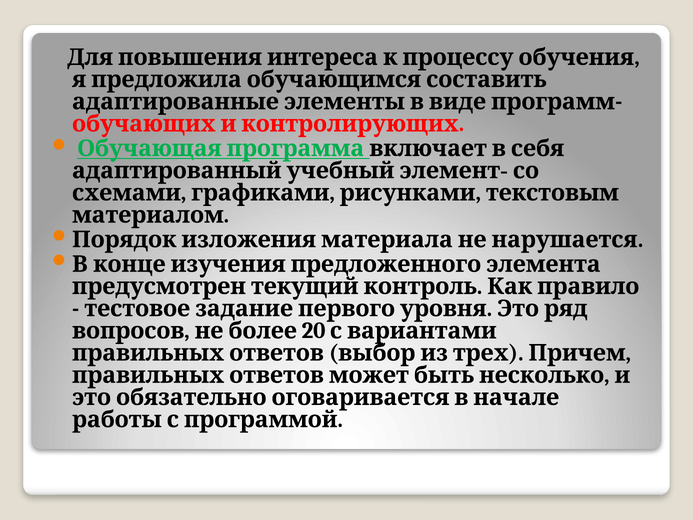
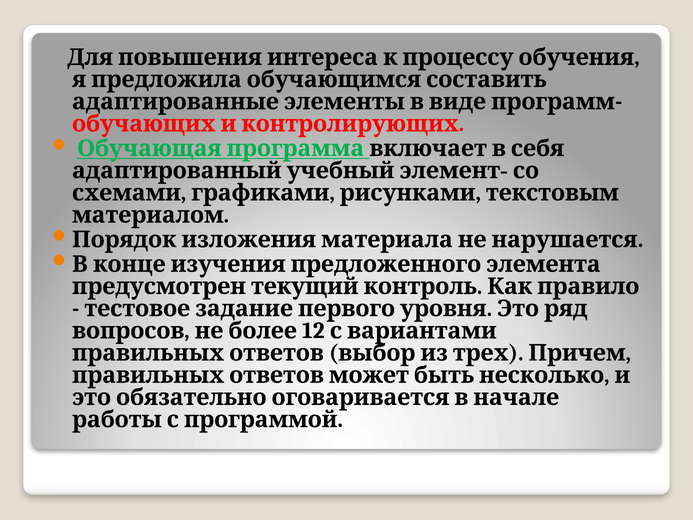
20: 20 -> 12
